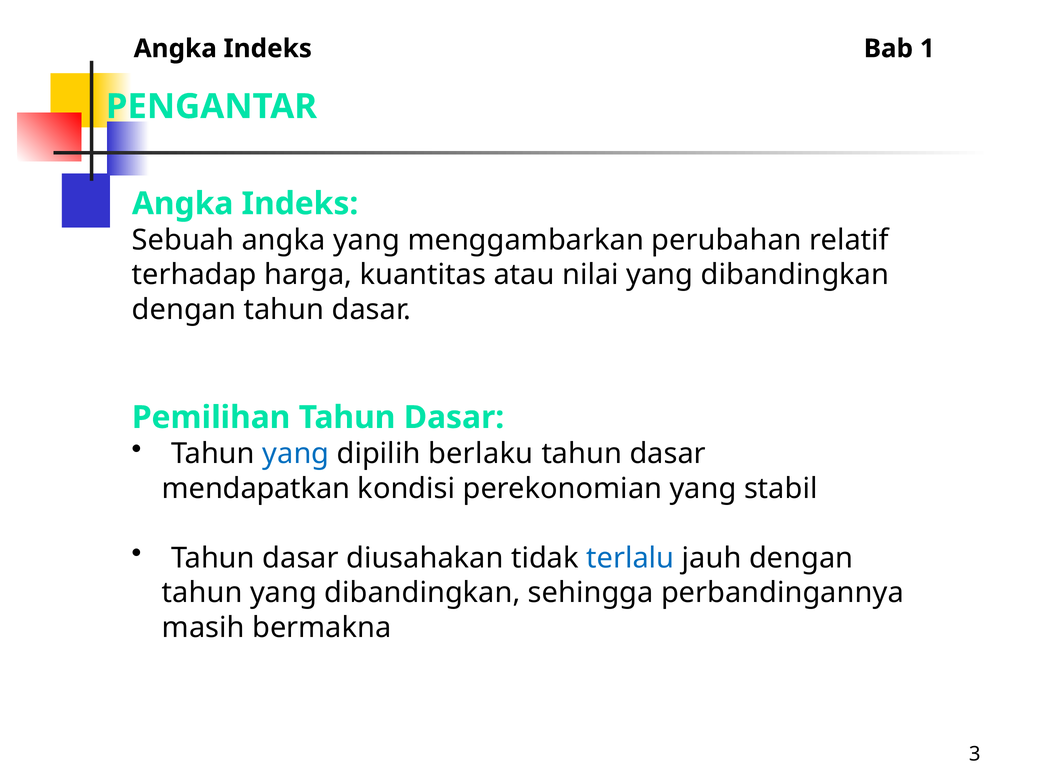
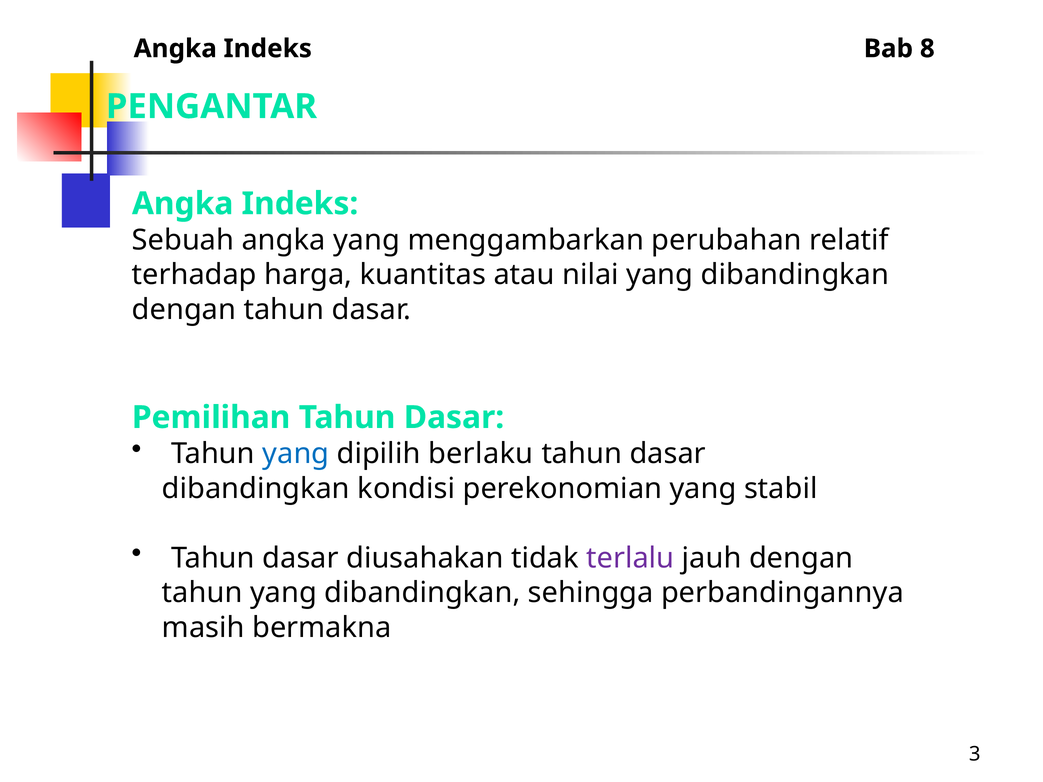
1: 1 -> 8
mendapatkan at (256, 489): mendapatkan -> dibandingkan
terlalu colour: blue -> purple
